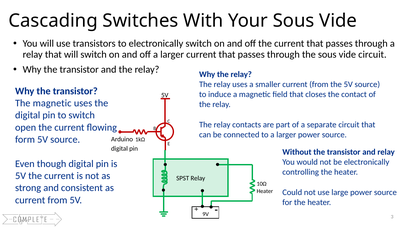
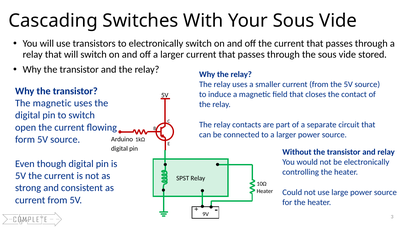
vide circuit: circuit -> stored
